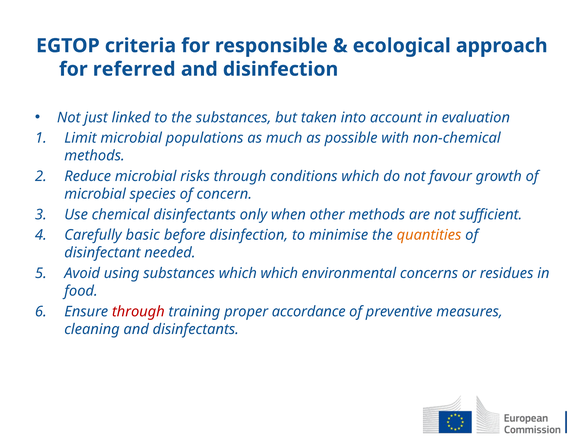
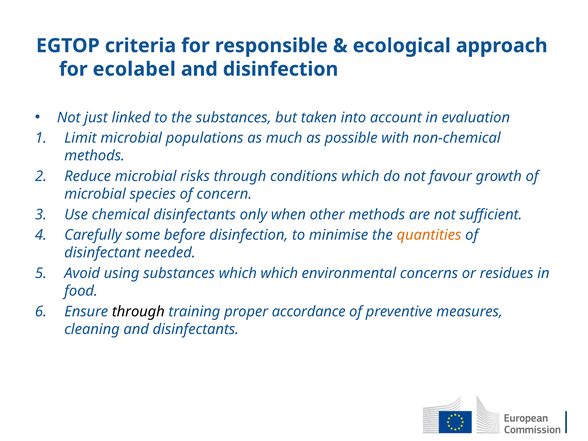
referred: referred -> ecolabel
basic: basic -> some
through at (138, 312) colour: red -> black
